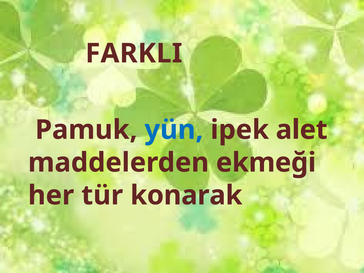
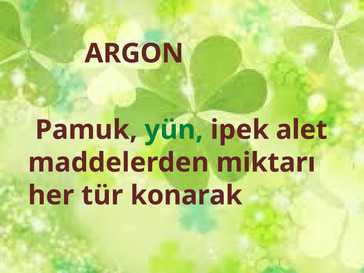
FARKLI: FARKLI -> ARGON
yün colour: blue -> green
ekmeği: ekmeği -> miktarı
